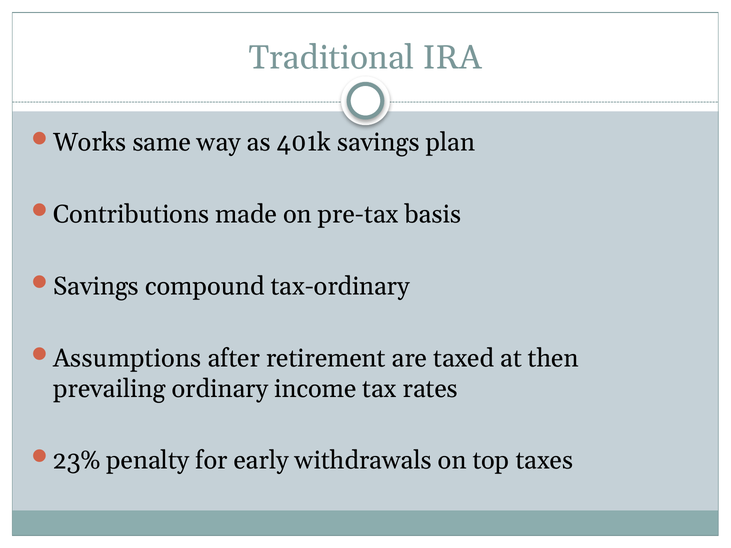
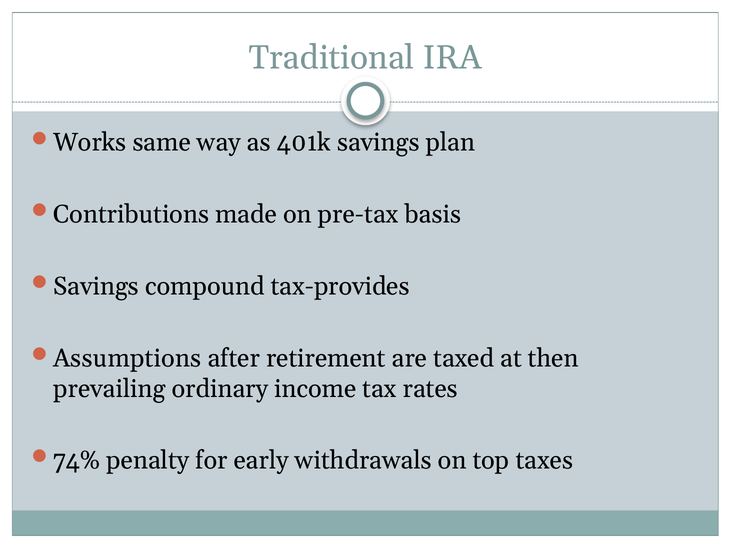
tax-ordinary: tax-ordinary -> tax-provides
23%: 23% -> 74%
